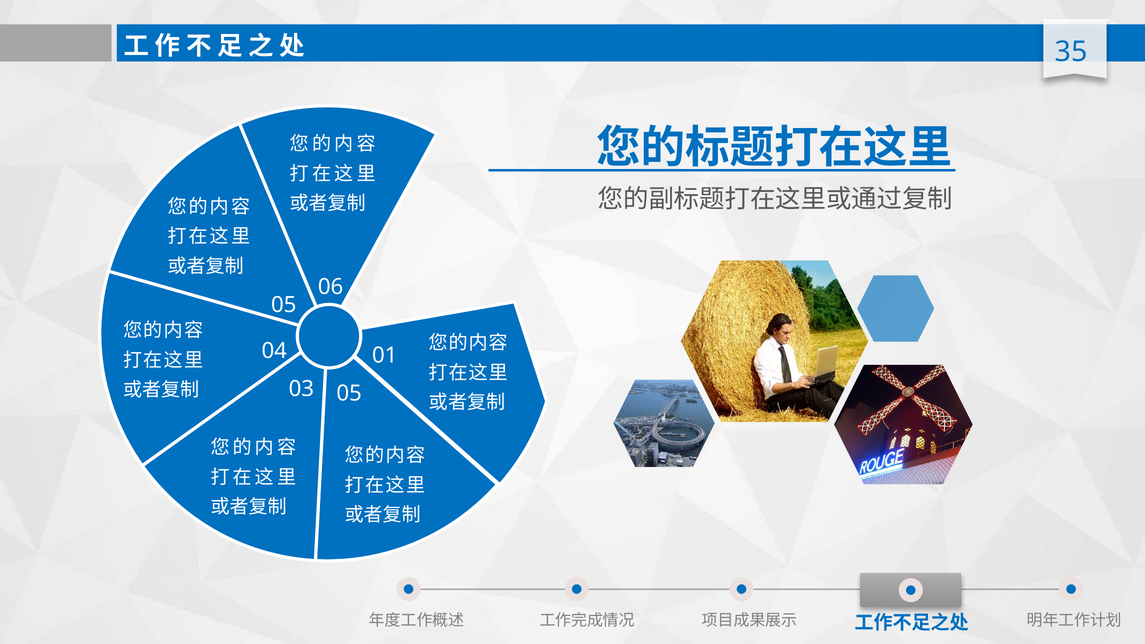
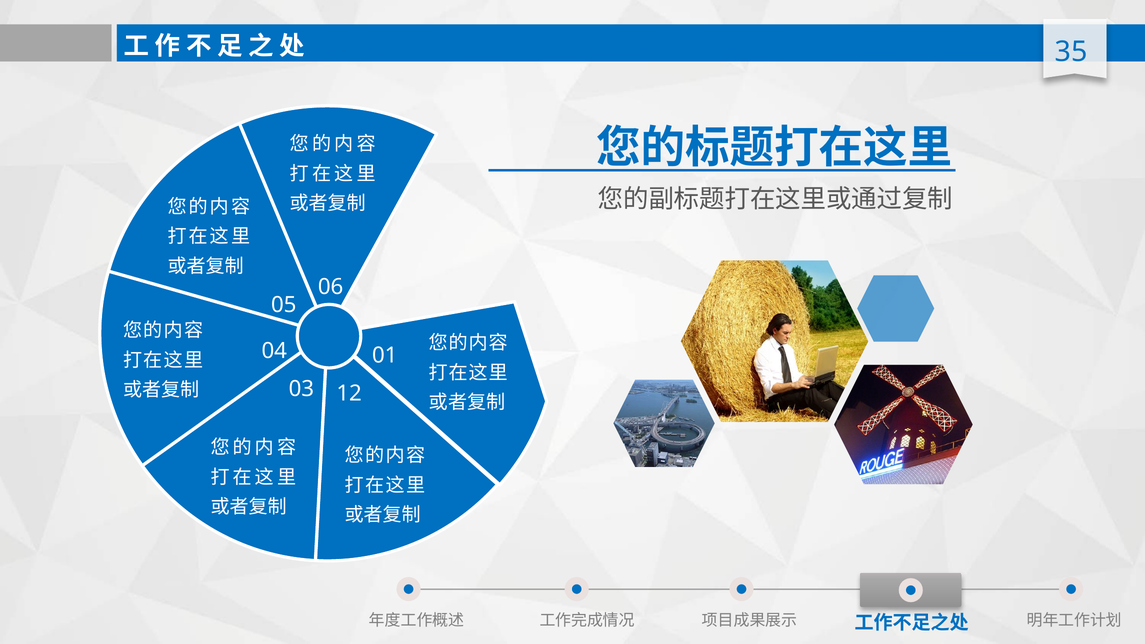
03 05: 05 -> 12
